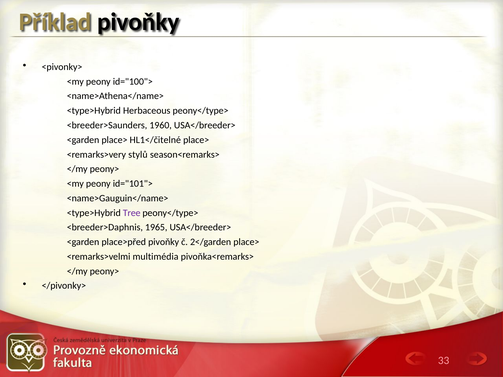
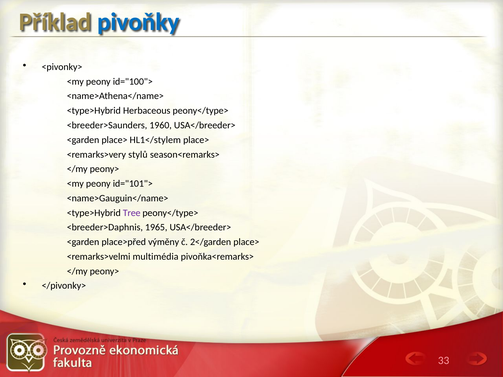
pivoňky at (138, 22) colour: black -> blue
HL1</čitelné: HL1</čitelné -> HL1</stylem
place>před pivoňky: pivoňky -> výměny
